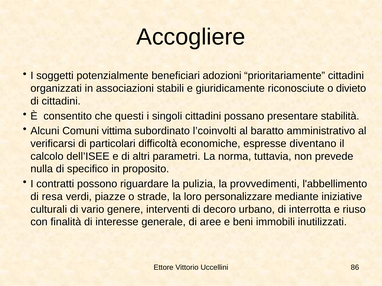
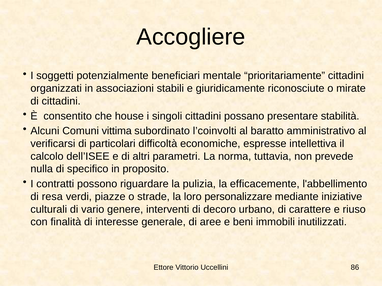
adozioni: adozioni -> mentale
divieto: divieto -> mirate
questi: questi -> house
diventano: diventano -> intellettiva
provvedimenti: provvedimenti -> efficacemente
interrotta: interrotta -> carattere
